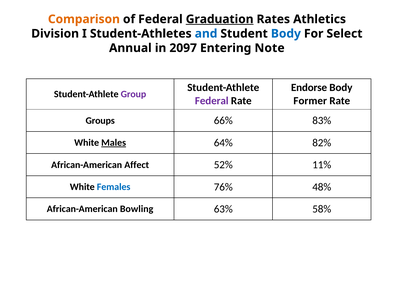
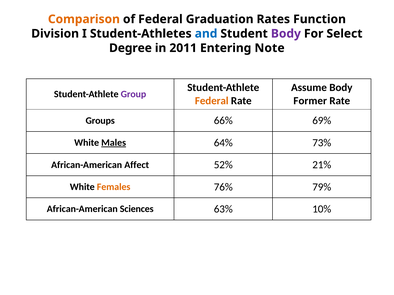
Graduation underline: present -> none
Athletics: Athletics -> Function
Body at (286, 34) colour: blue -> purple
Annual: Annual -> Degree
2097: 2097 -> 2011
Endorse: Endorse -> Assume
Federal at (212, 101) colour: purple -> orange
83%: 83% -> 69%
82%: 82% -> 73%
11%: 11% -> 21%
Females colour: blue -> orange
48%: 48% -> 79%
Bowling: Bowling -> Sciences
58%: 58% -> 10%
